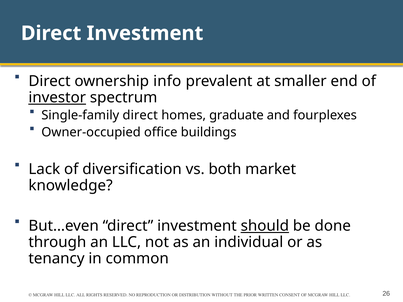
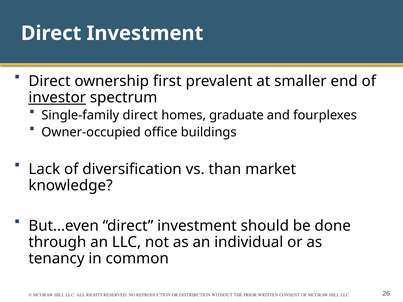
info: info -> first
both: both -> than
should underline: present -> none
